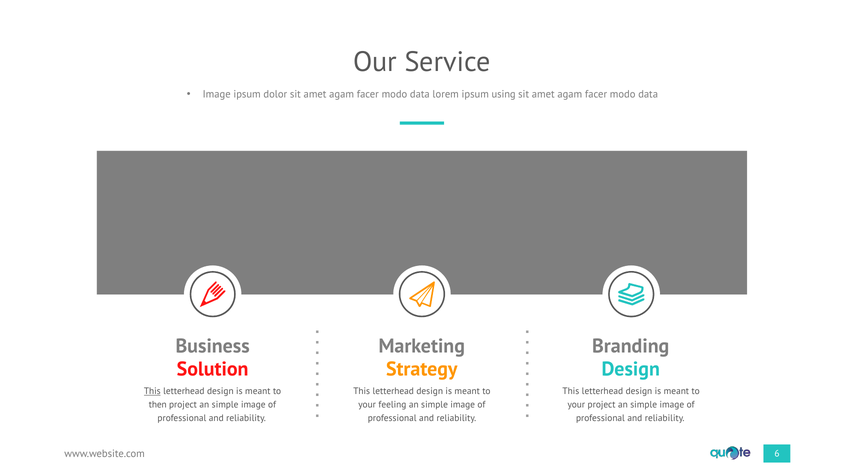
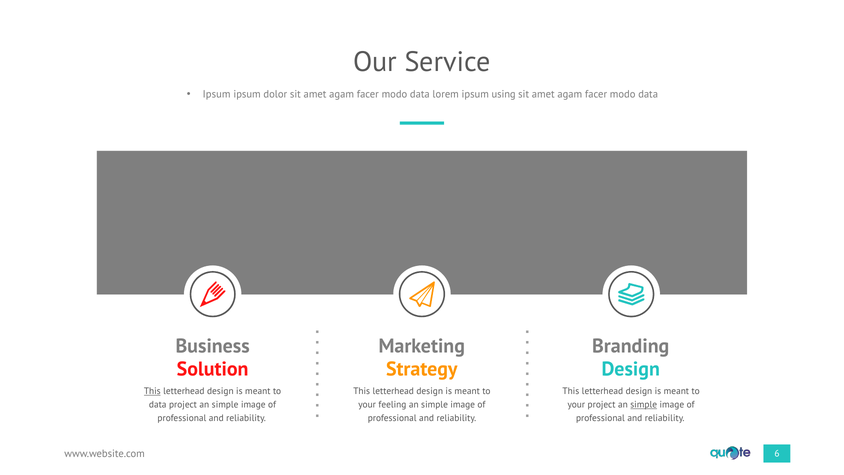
Image at (217, 94): Image -> Ipsum
then at (158, 405): then -> data
simple at (644, 405) underline: none -> present
